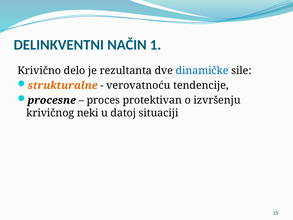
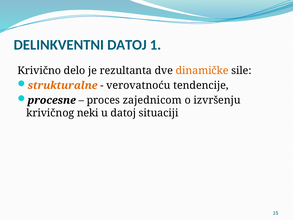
DELINKVENTNI NAČIN: NAČIN -> DATOJ
dinamičke colour: blue -> orange
protektivan: protektivan -> zajednicom
